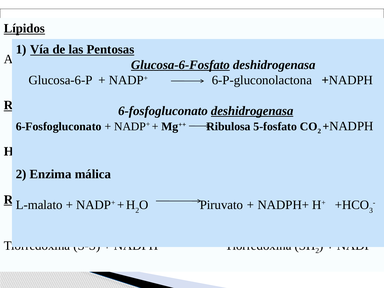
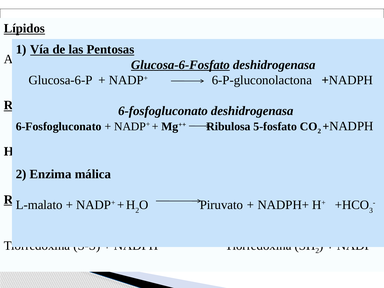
deshidrogenasa at (252, 111) underline: present -> none
